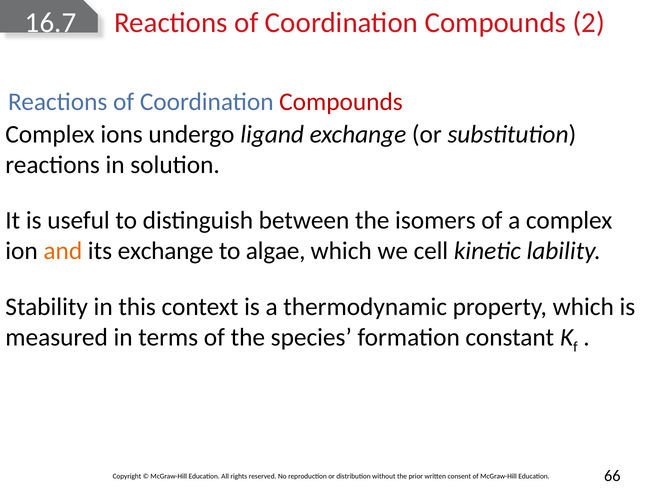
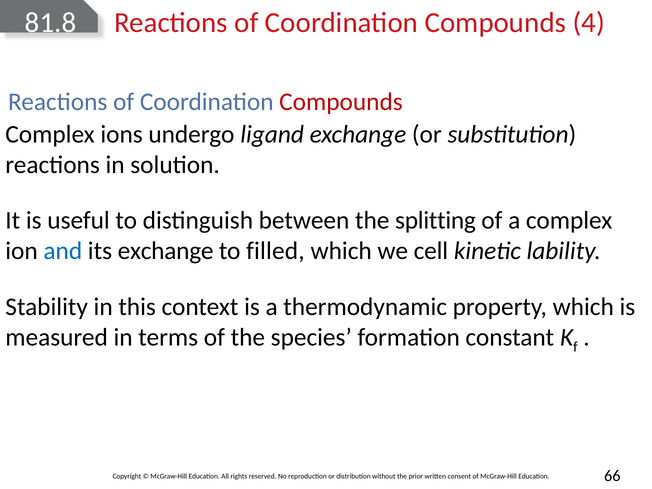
16.7: 16.7 -> 81.8
2: 2 -> 4
isomers: isomers -> splitting
and colour: orange -> blue
algae: algae -> filled
